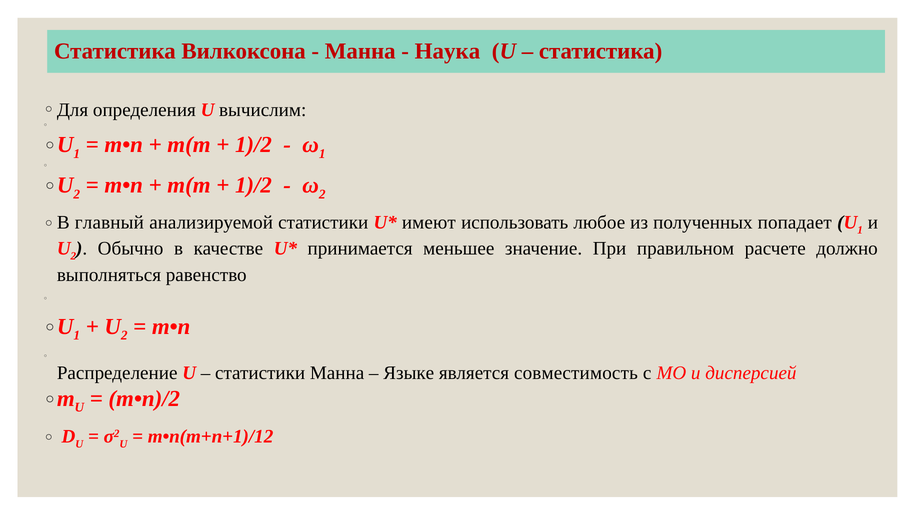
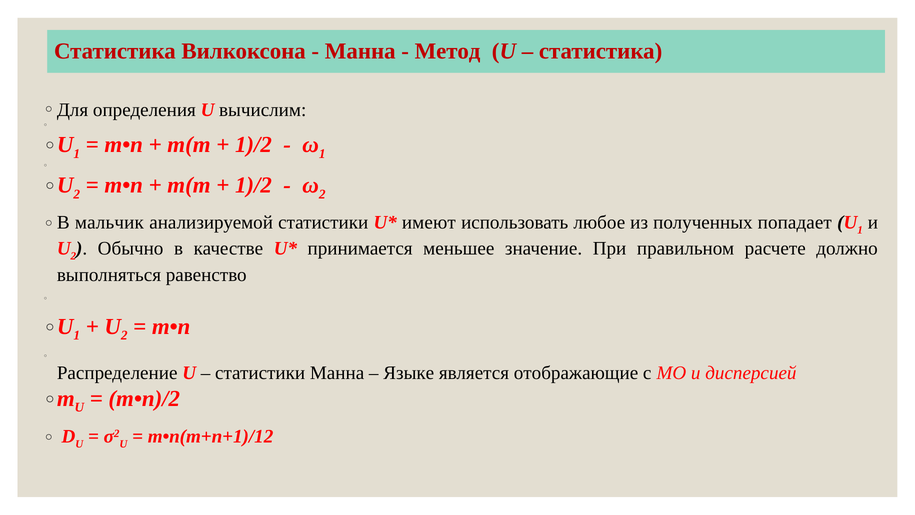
Наука: Наука -> Метод
главный: главный -> мальчик
совместимость: совместимость -> отображающие
